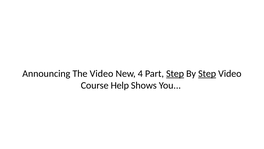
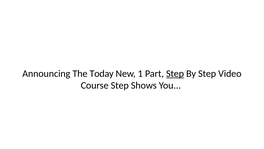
The Video: Video -> Today
4: 4 -> 1
Step at (207, 73) underline: present -> none
Course Help: Help -> Step
